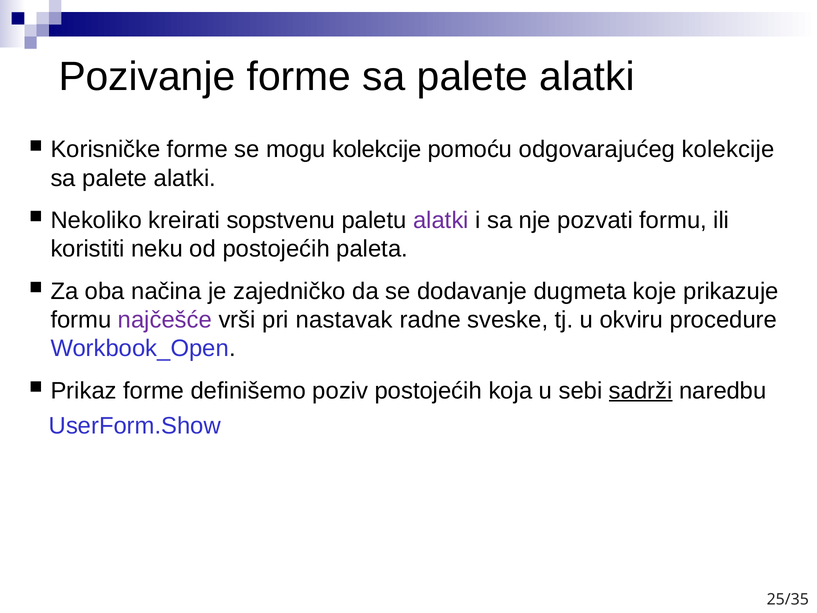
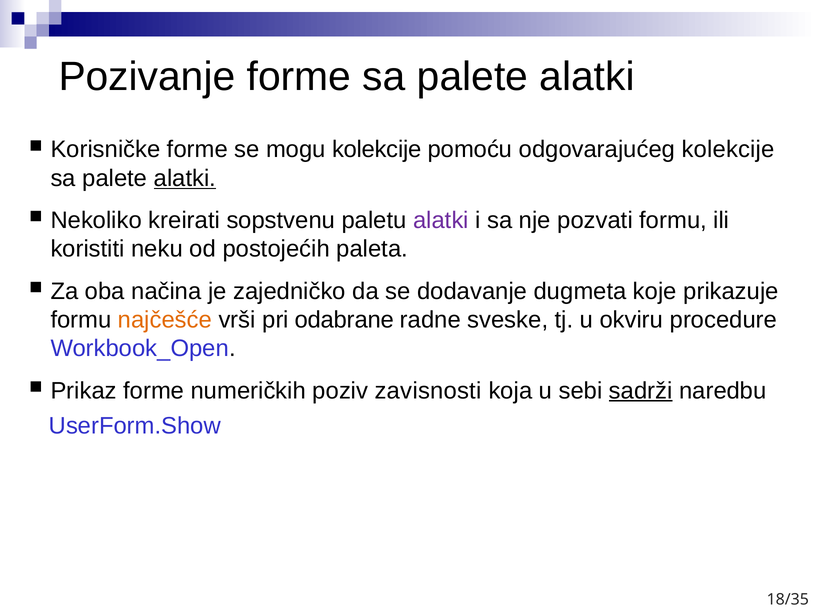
alatki at (185, 178) underline: none -> present
najčešće colour: purple -> orange
nastavak: nastavak -> odabrane
definišemo: definišemo -> numeričkih
poziv postojećih: postojećih -> zavisnosti
25/35: 25/35 -> 18/35
